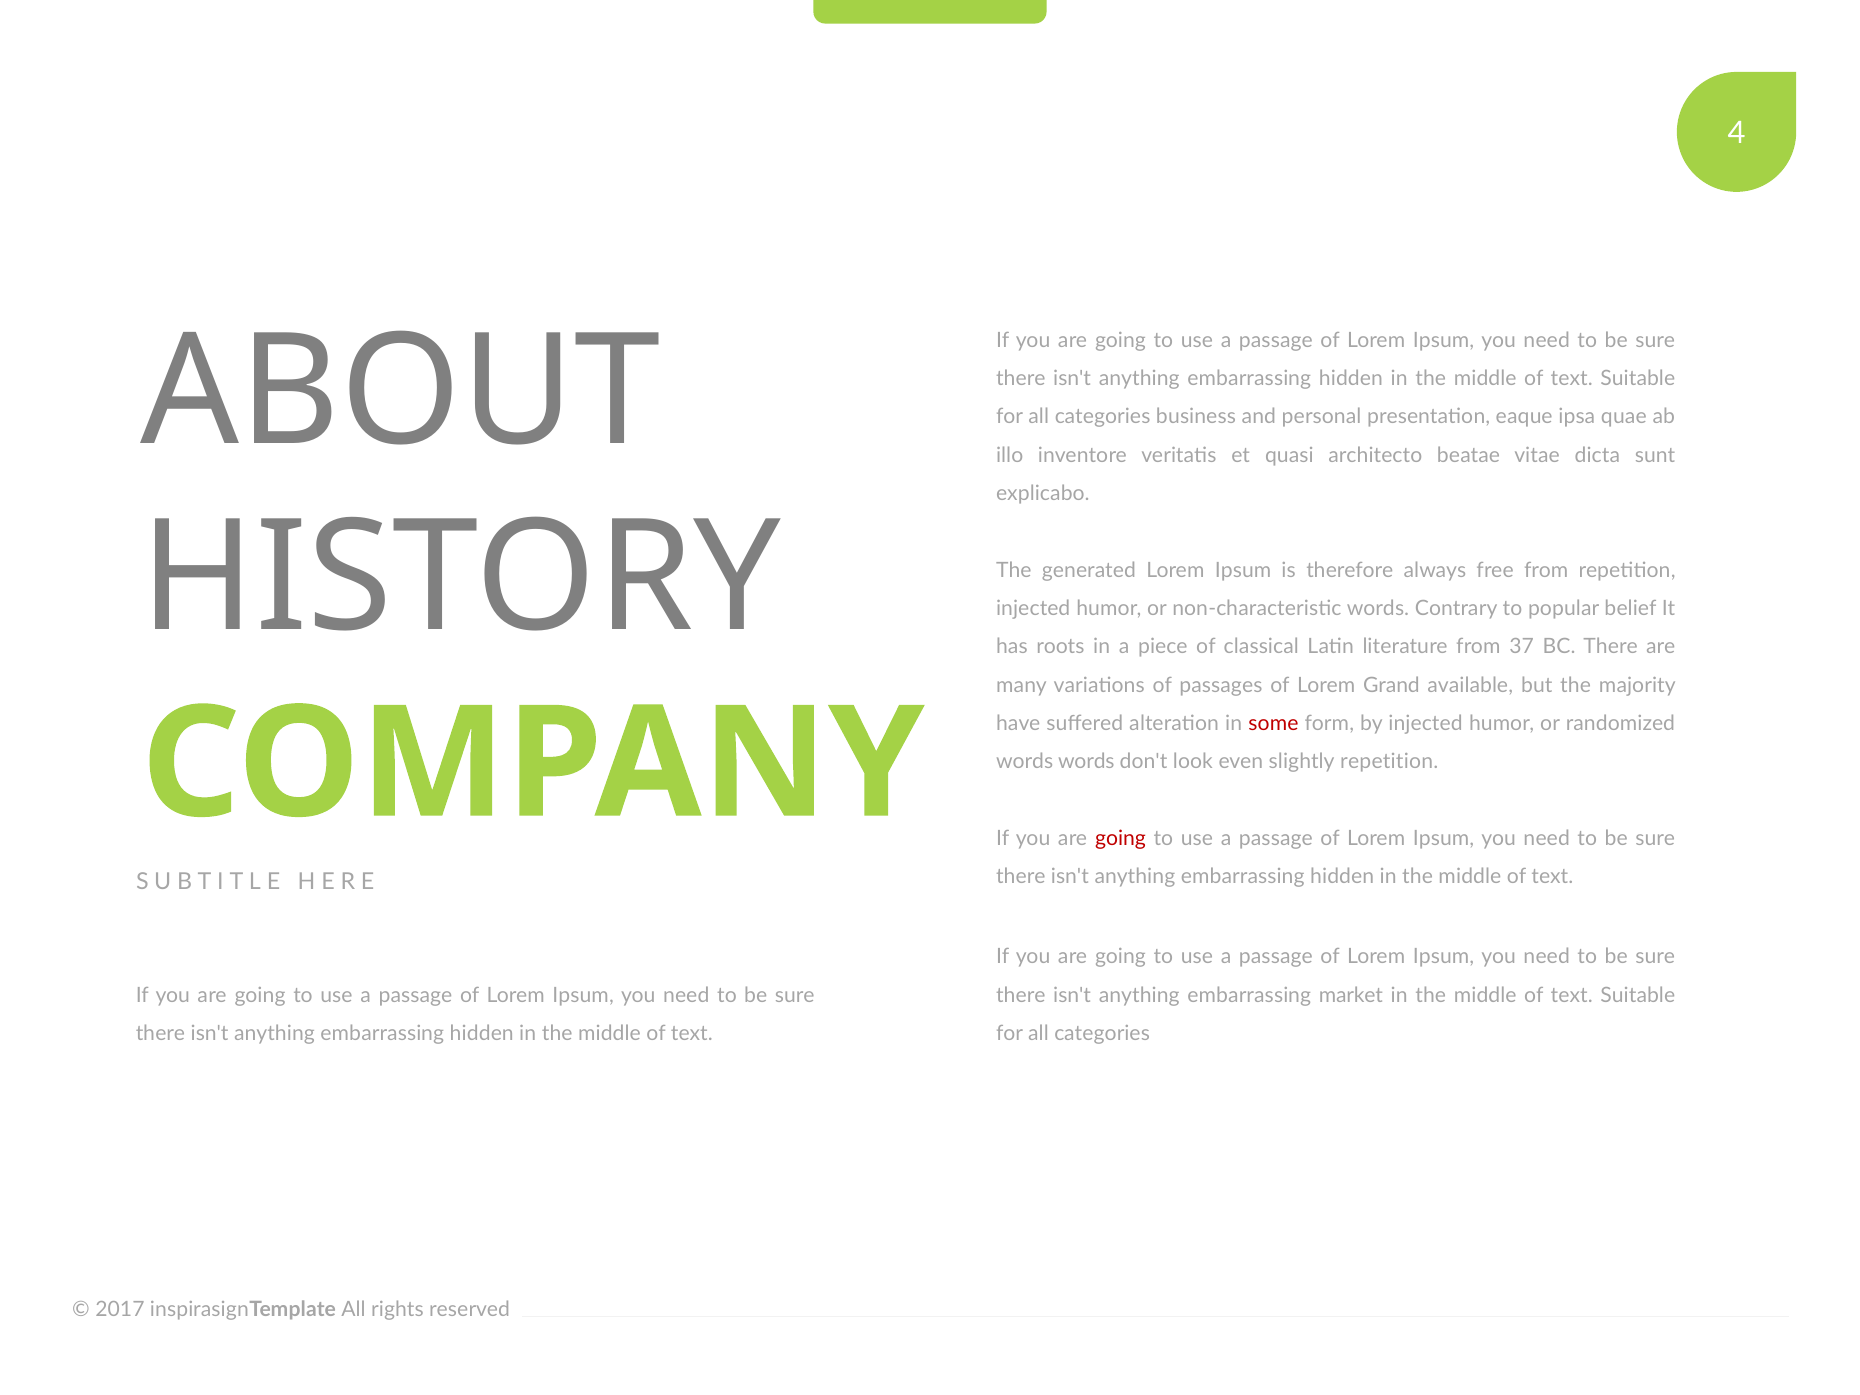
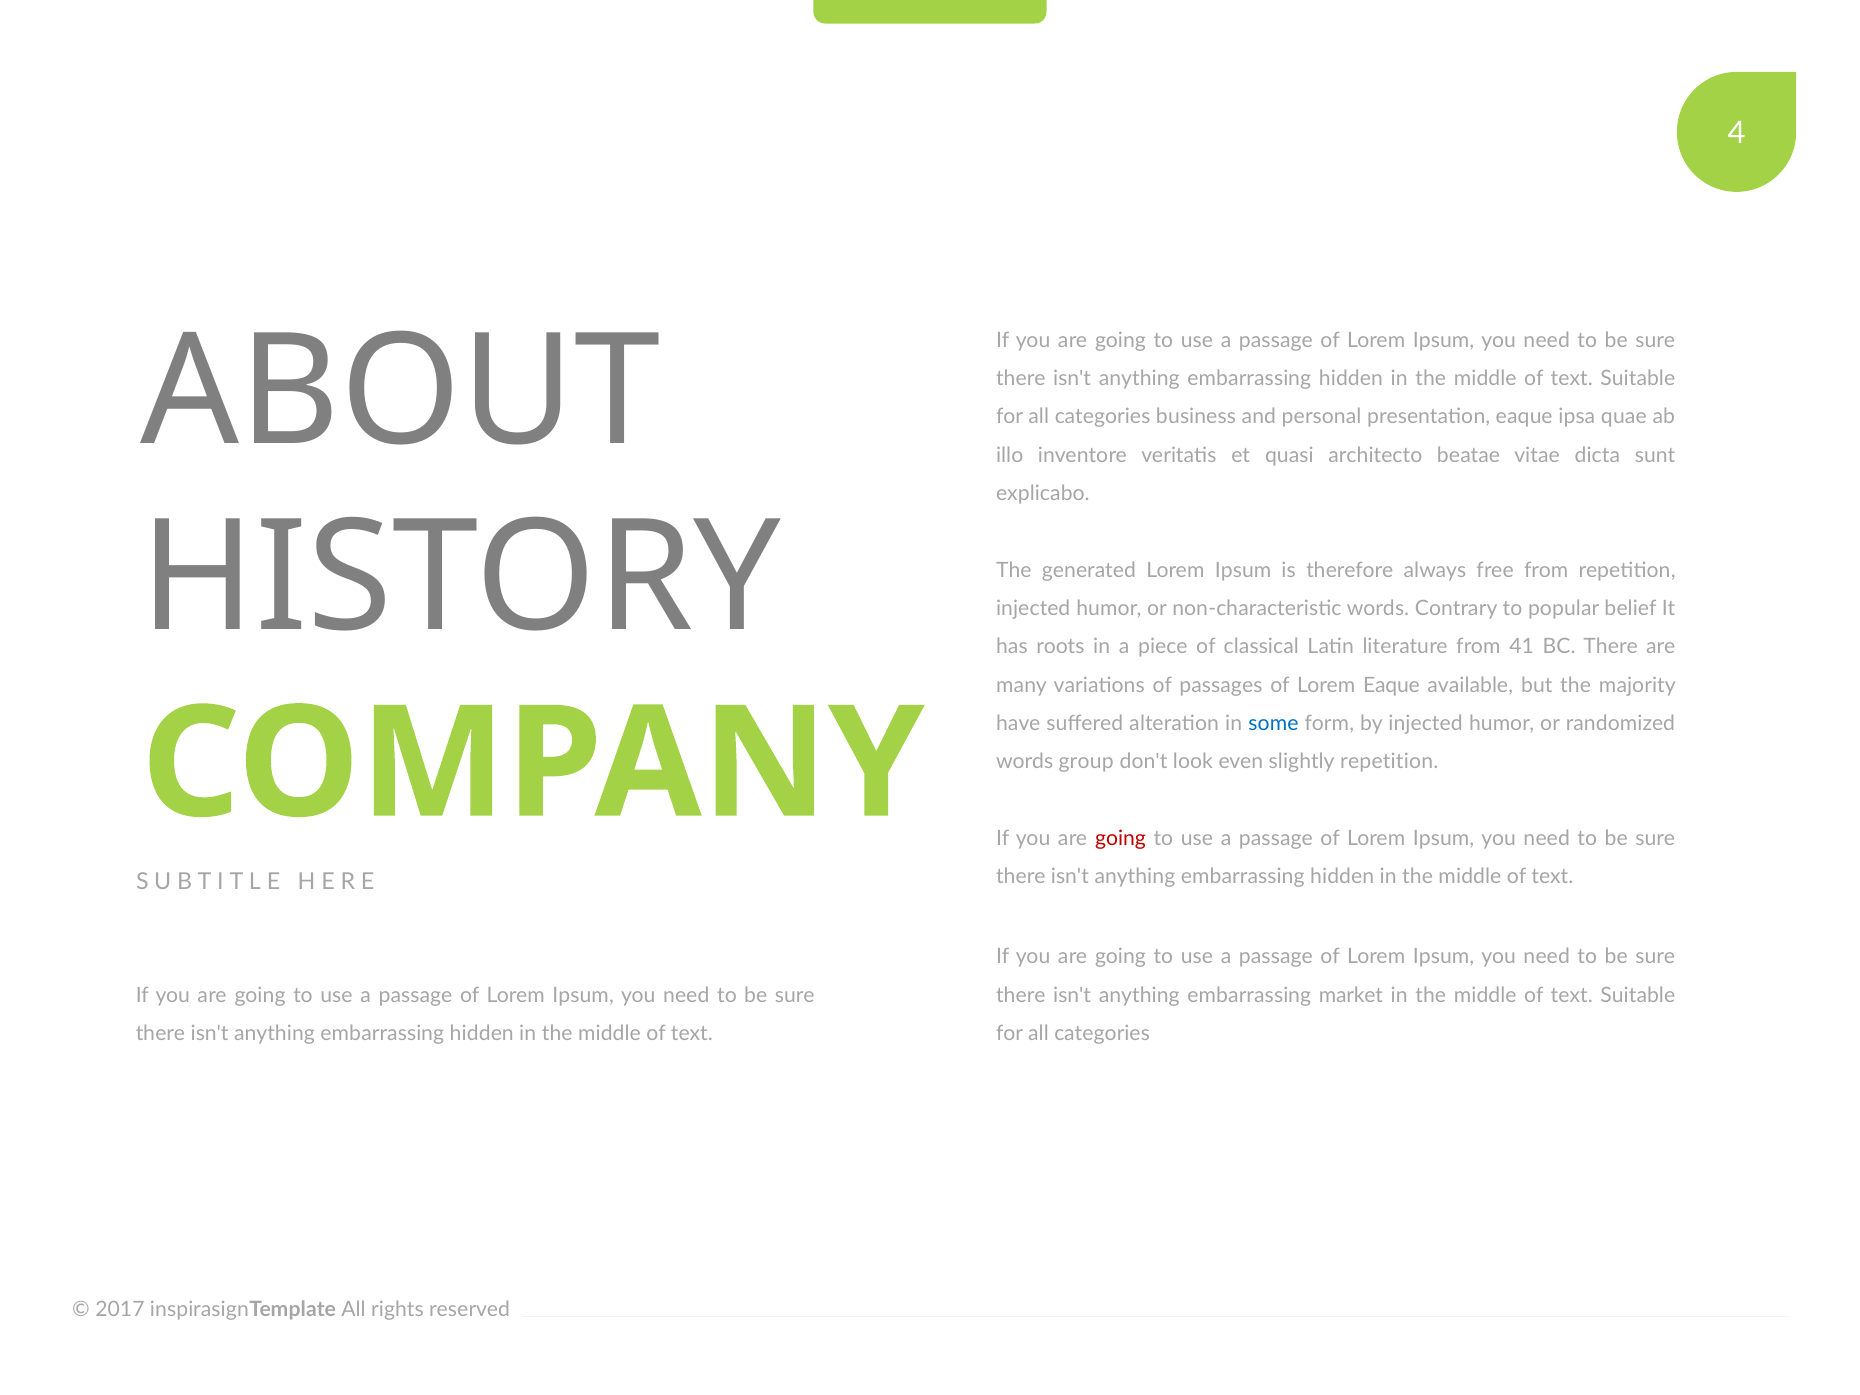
37: 37 -> 41
Lorem Grand: Grand -> Eaque
some colour: red -> blue
words words: words -> group
